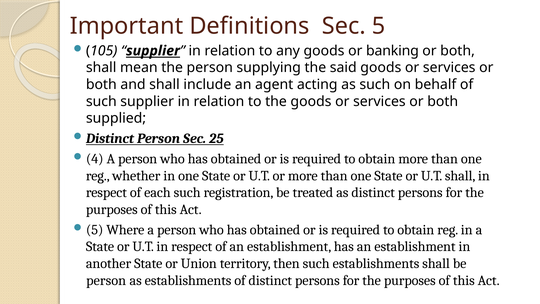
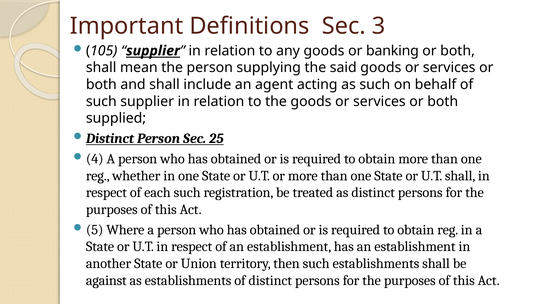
5: 5 -> 3
person at (106, 280): person -> against
